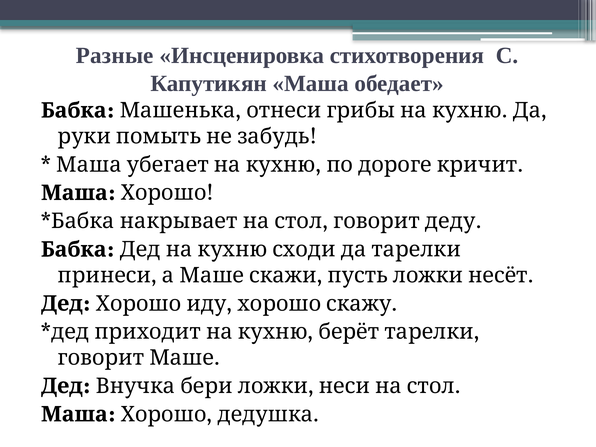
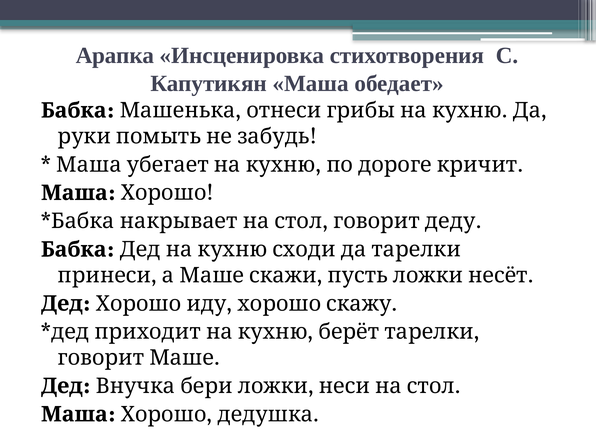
Разные: Разные -> Арапка
